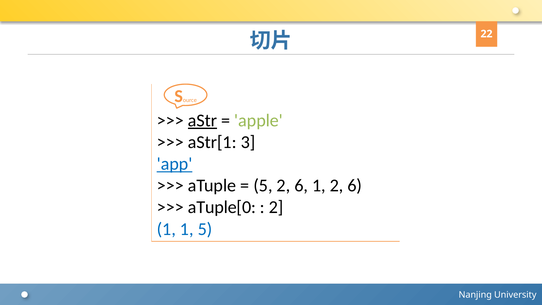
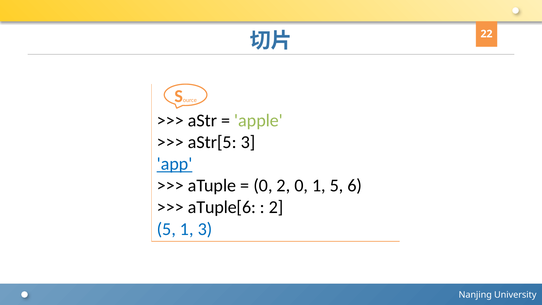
aStr underline: present -> none
aStr[1: aStr[1 -> aStr[5
5 at (263, 186): 5 -> 0
6 at (301, 186): 6 -> 0
1 2: 2 -> 5
aTuple[0: aTuple[0 -> aTuple[6
1 at (166, 229): 1 -> 5
1 5: 5 -> 3
